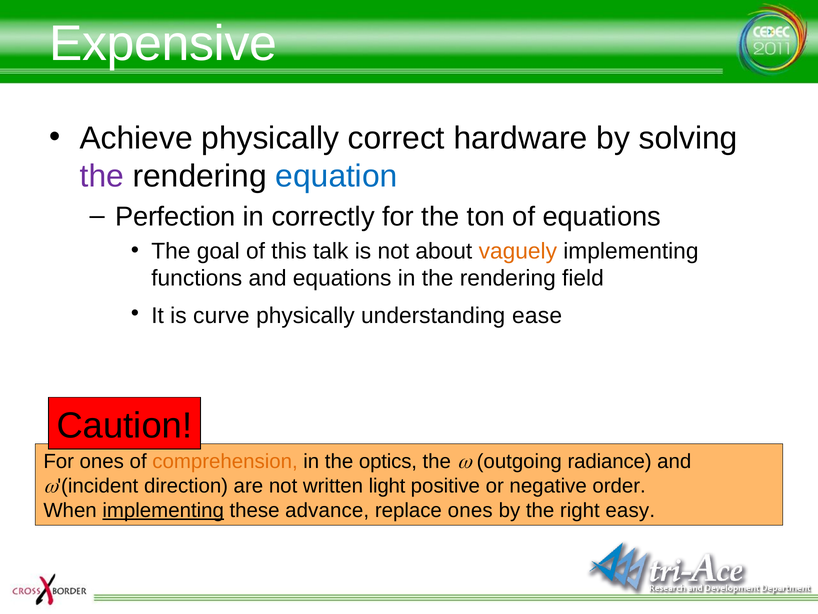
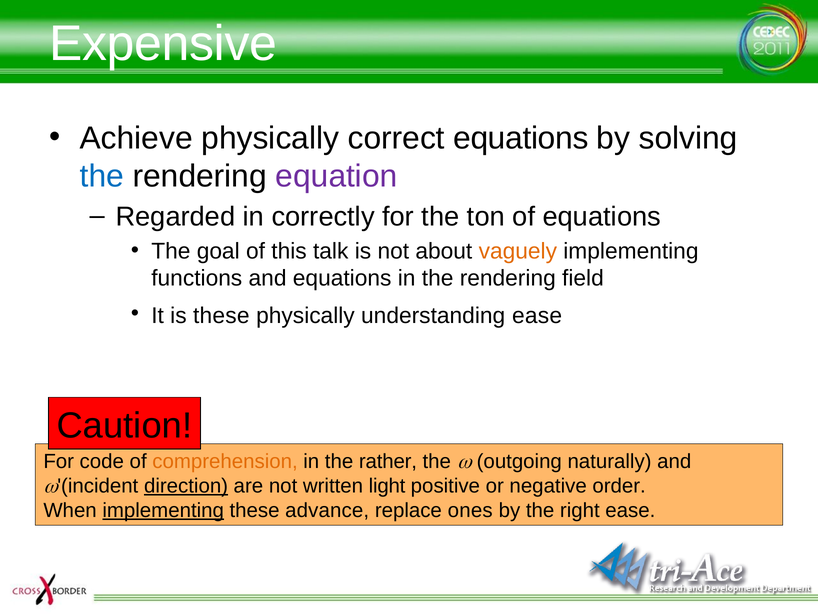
correct hardware: hardware -> equations
the at (102, 176) colour: purple -> blue
equation colour: blue -> purple
Perfection: Perfection -> Regarded
is curve: curve -> these
For ones: ones -> code
optics: optics -> rather
radiance: radiance -> naturally
direction underline: none -> present
right easy: easy -> ease
